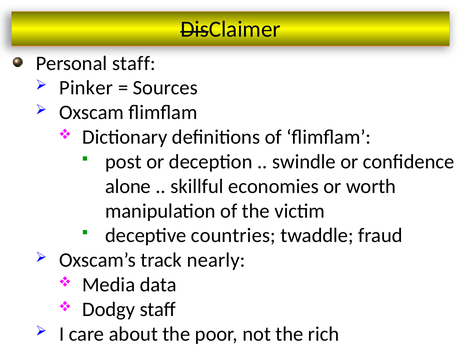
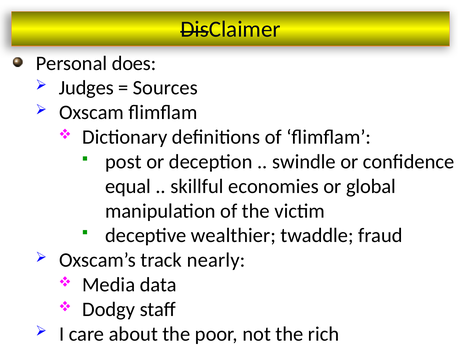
Personal staff: staff -> does
Pinker: Pinker -> Judges
alone: alone -> equal
worth: worth -> global
countries: countries -> wealthier
